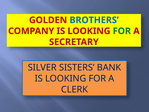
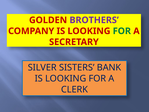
BROTHERS colour: blue -> purple
